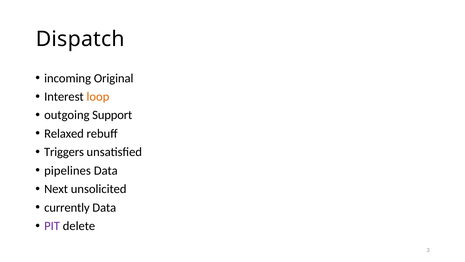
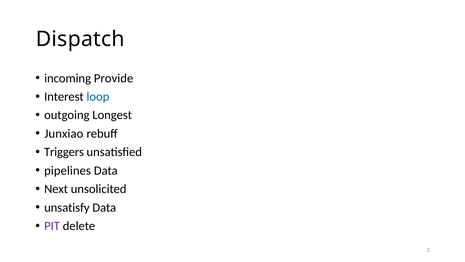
Original: Original -> Provide
loop colour: orange -> blue
Support: Support -> Longest
Relaxed: Relaxed -> Junxiao
currently: currently -> unsatisfy
